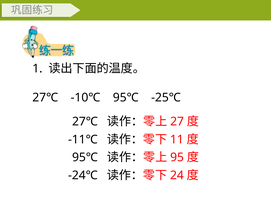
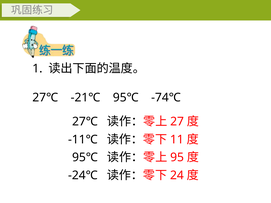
-10℃: -10℃ -> -21℃
-25℃: -25℃ -> -74℃
